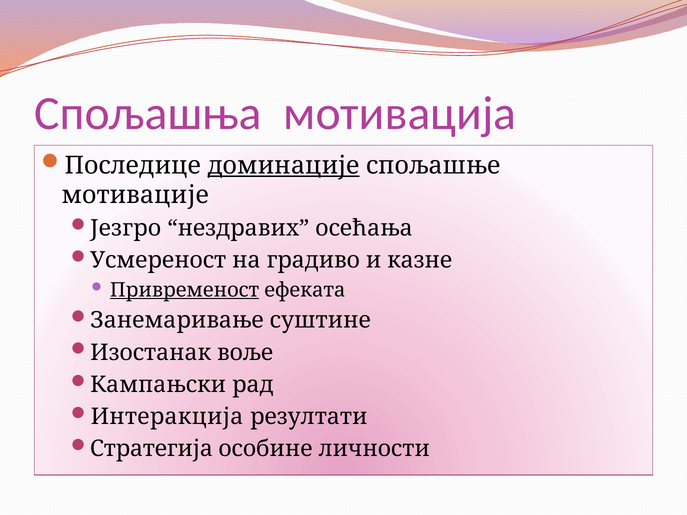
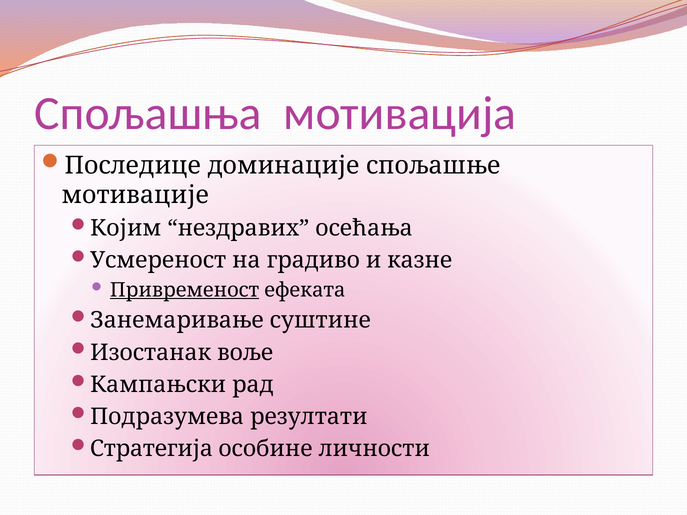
доминације underline: present -> none
Језгро: Језгро -> Којим
Интеракција: Интеракција -> Подразумева
